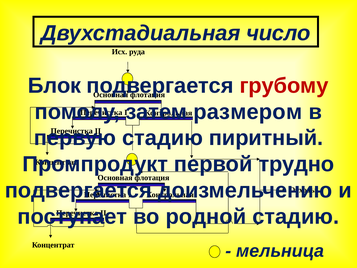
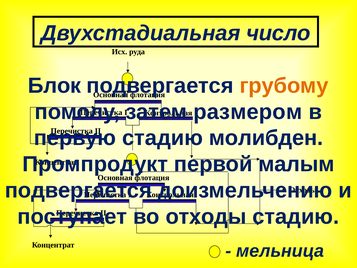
грубому colour: red -> orange
пиритный: пиритный -> молибден
трудно: трудно -> малым
во родной: родной -> отходы
